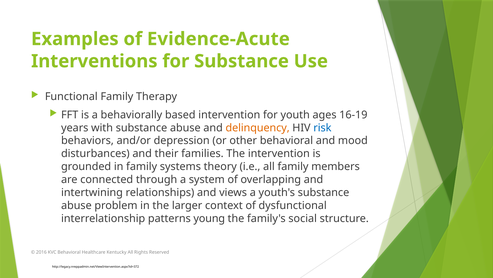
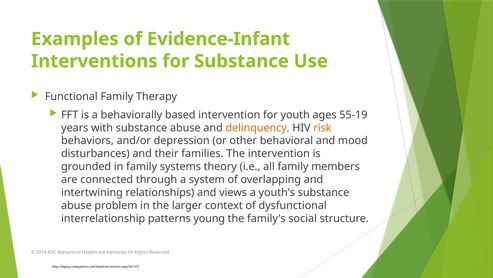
Evidence-Acute: Evidence-Acute -> Evidence-Infant
16-19: 16-19 -> 55-19
risk colour: blue -> orange
